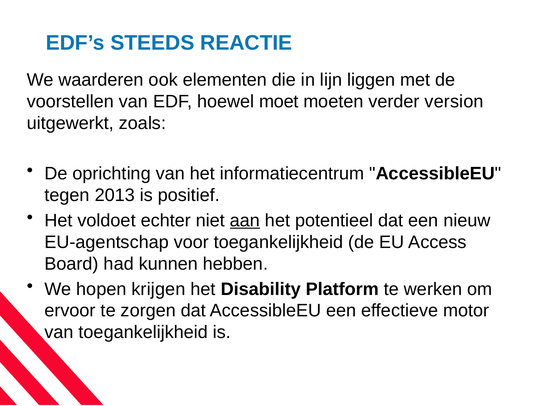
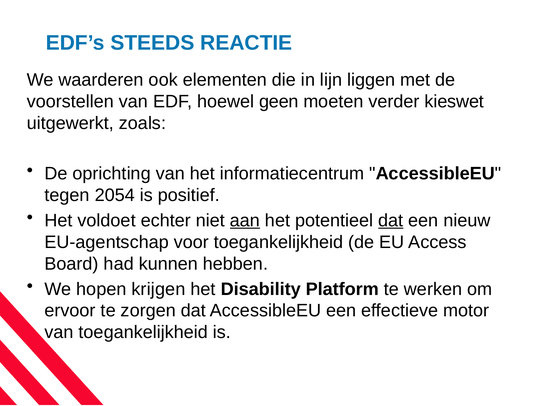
moet: moet -> geen
version: version -> kieswet
2013: 2013 -> 2054
dat at (391, 220) underline: none -> present
